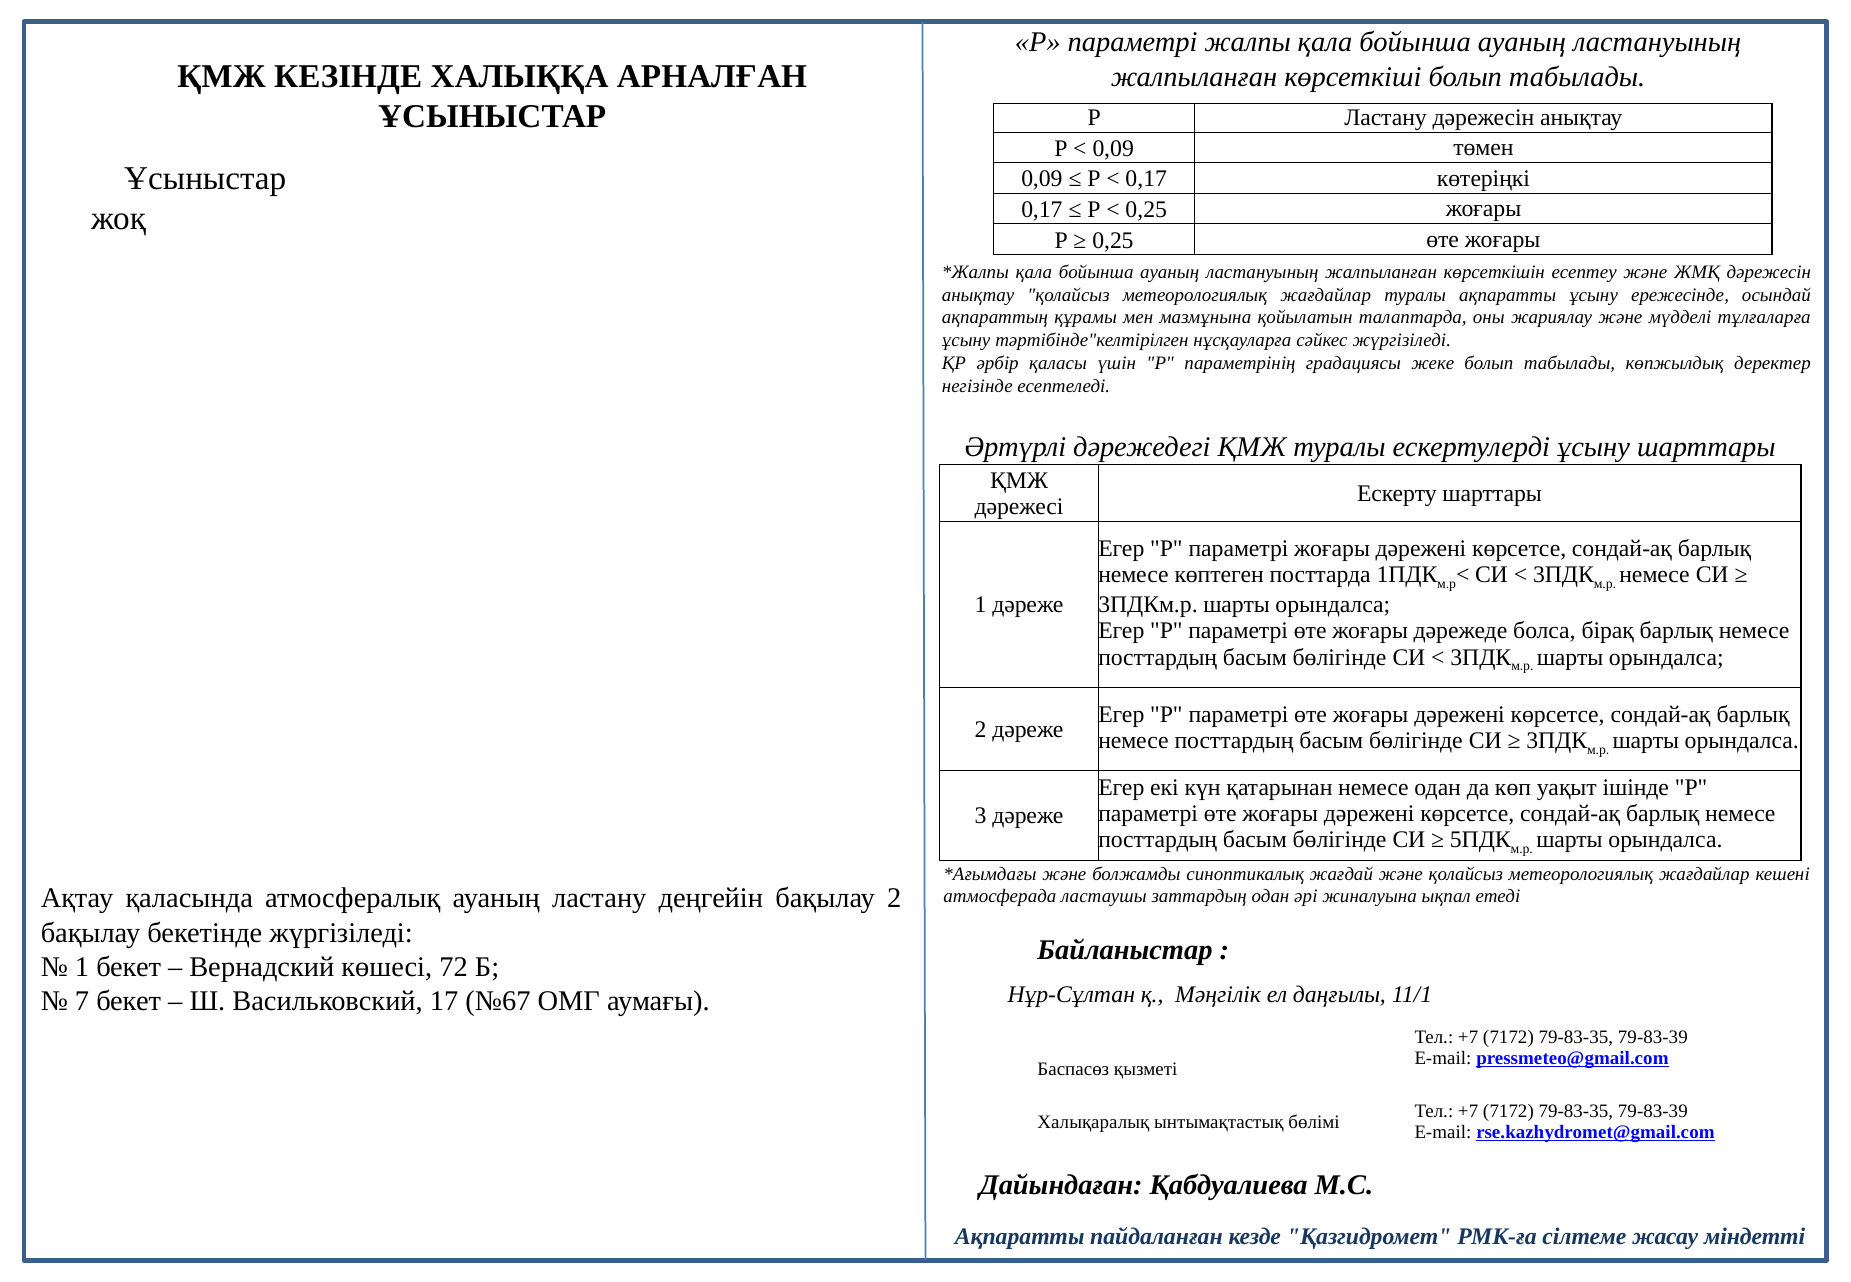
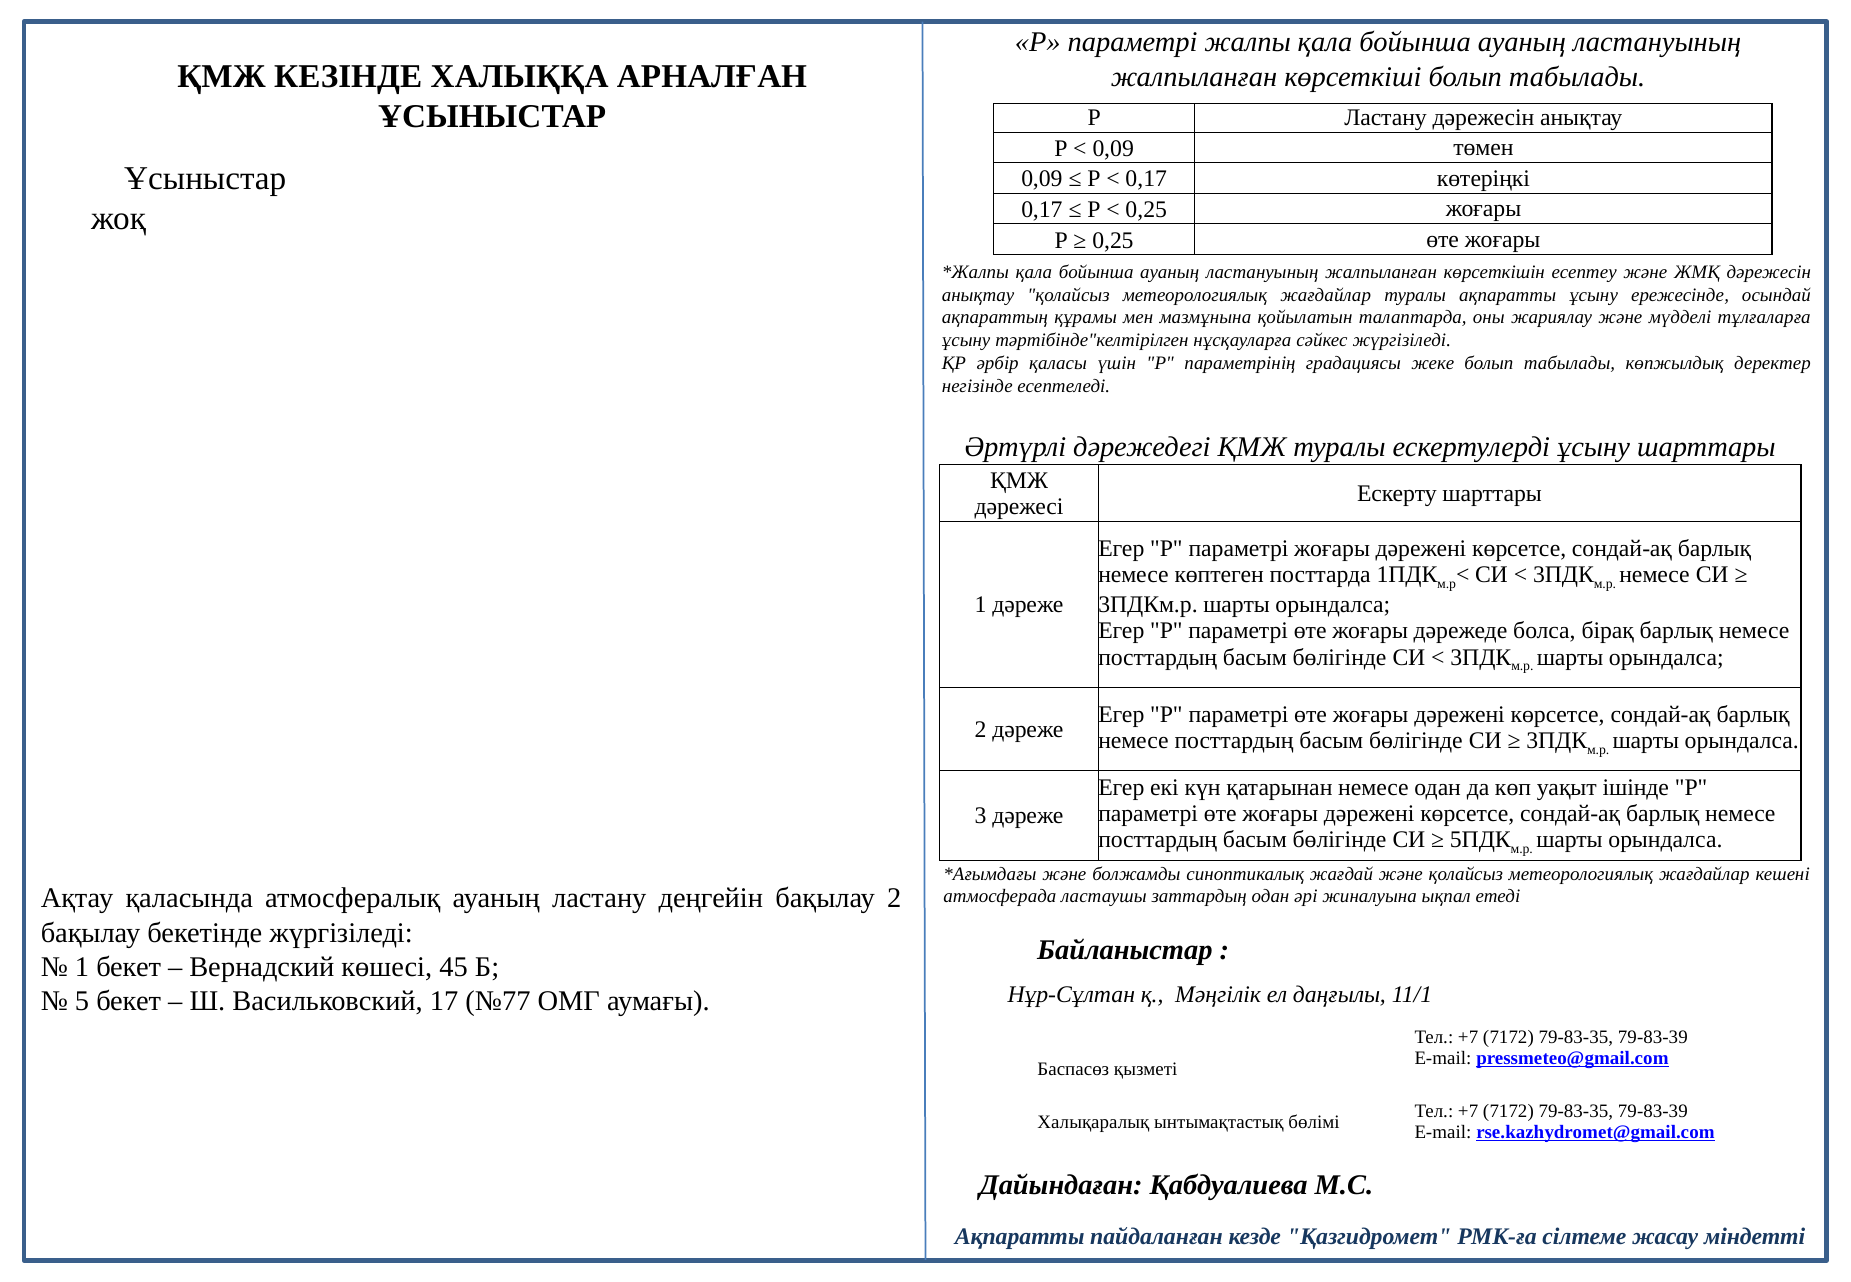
72: 72 -> 45
7: 7 -> 5
№67: №67 -> №77
